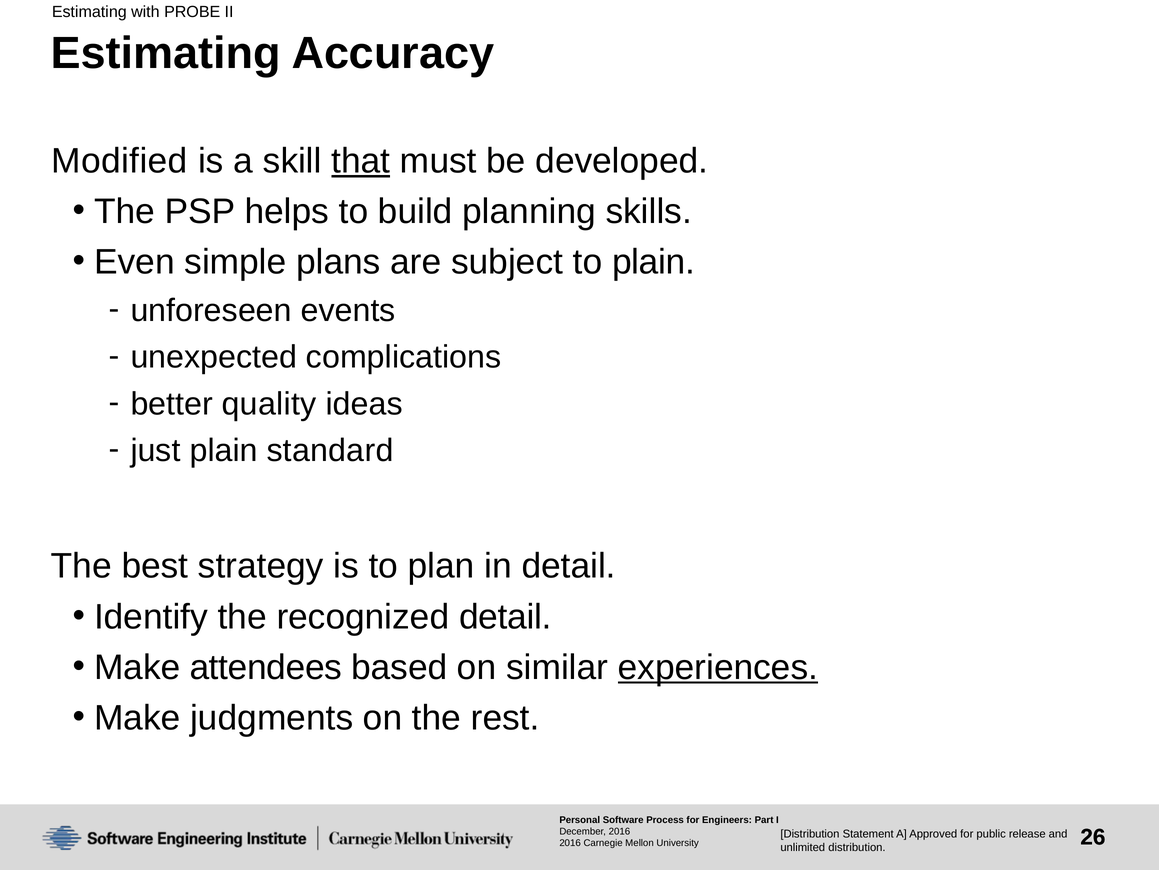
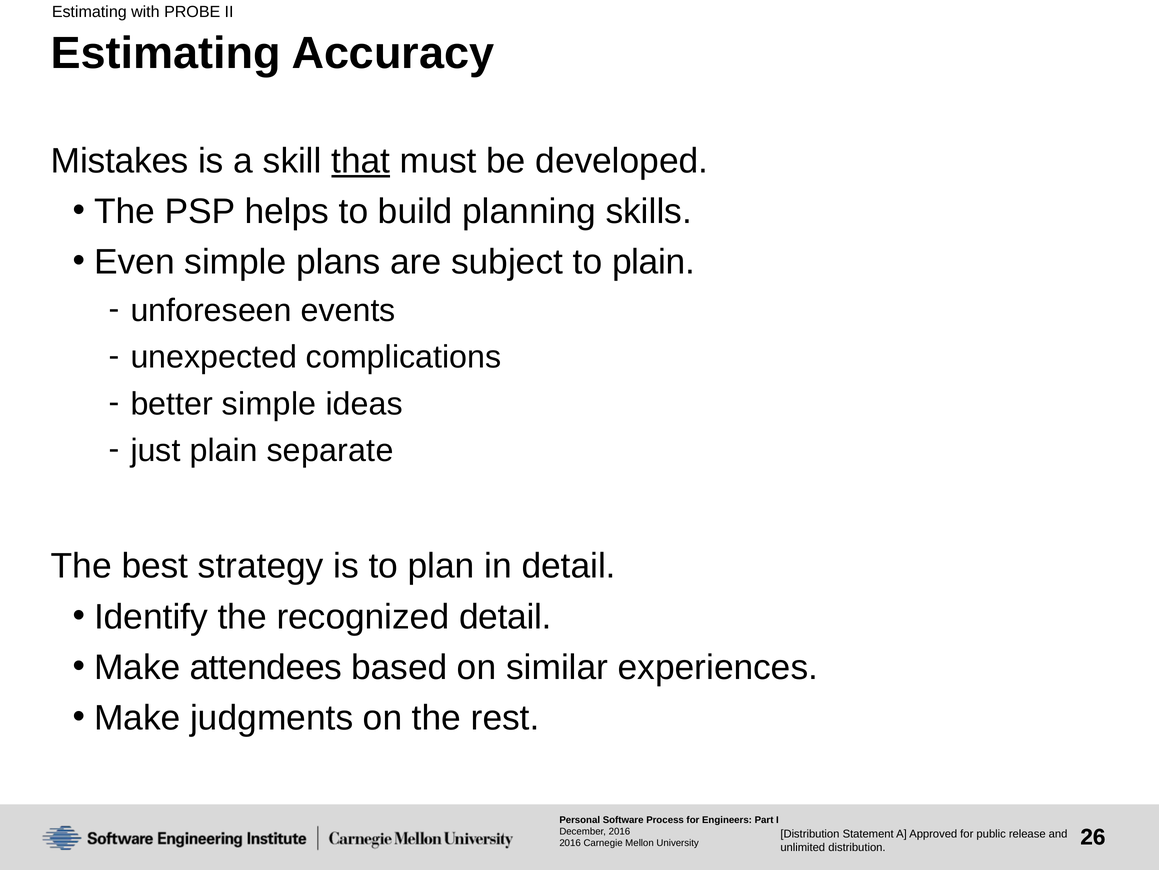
Modified: Modified -> Mistakes
better quality: quality -> simple
standard: standard -> separate
experiences underline: present -> none
